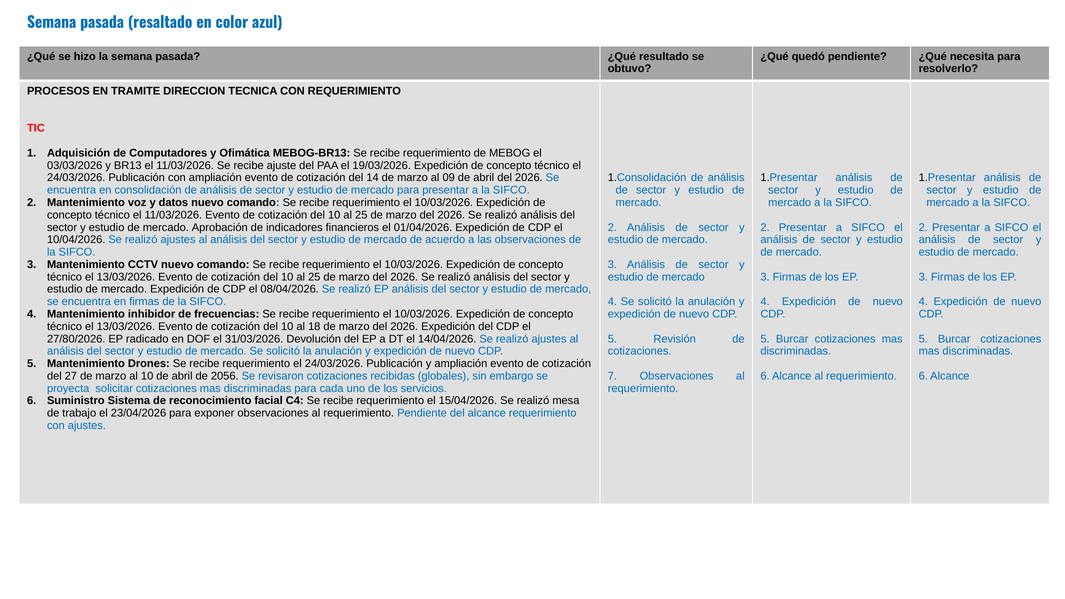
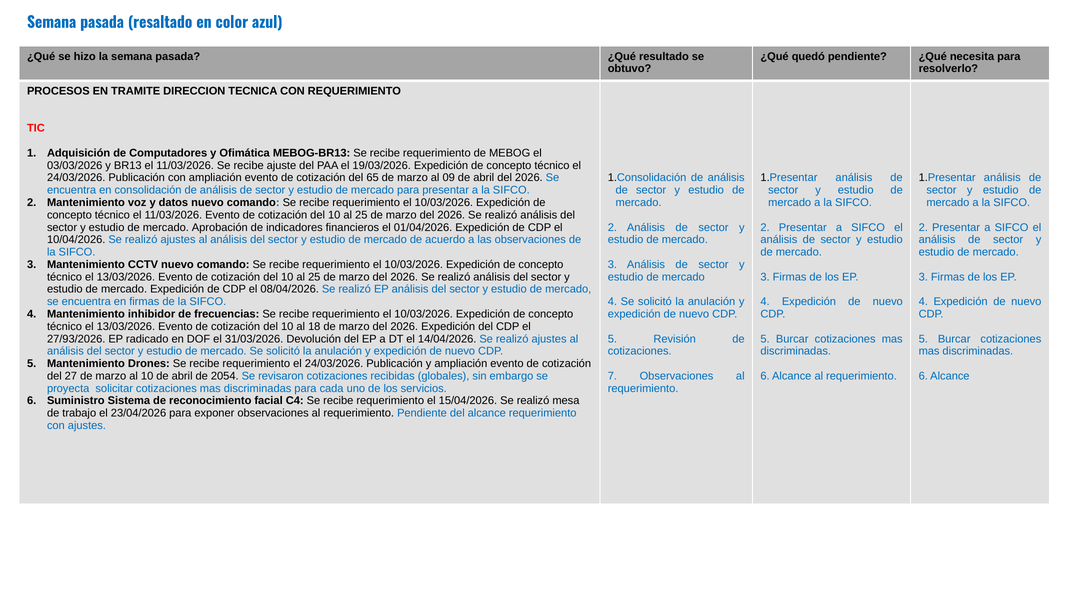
14: 14 -> 65
27/80/2026: 27/80/2026 -> 27/93/2026
2056: 2056 -> 2054
